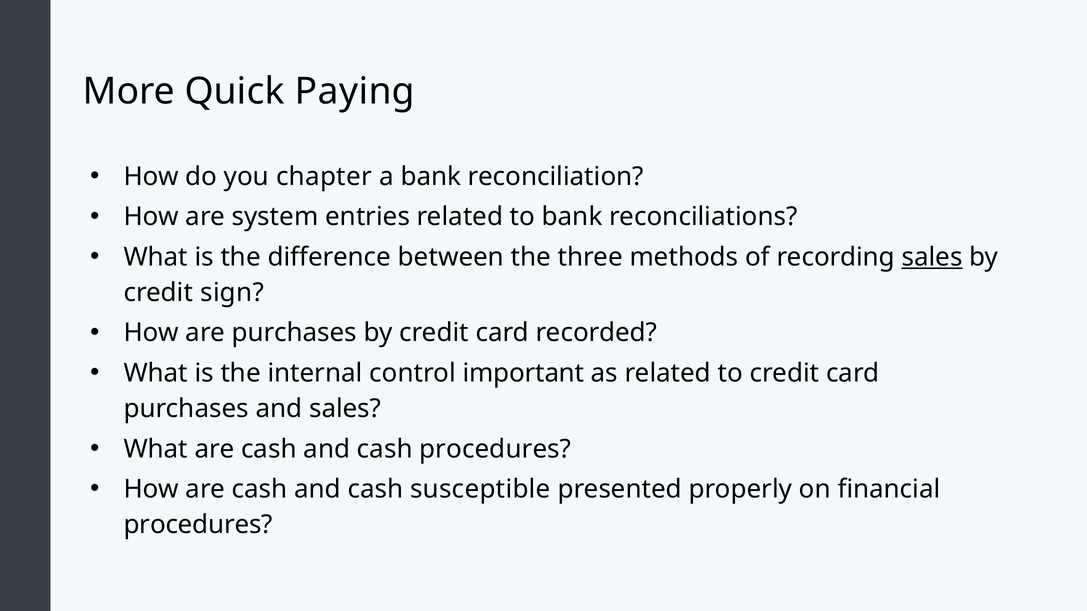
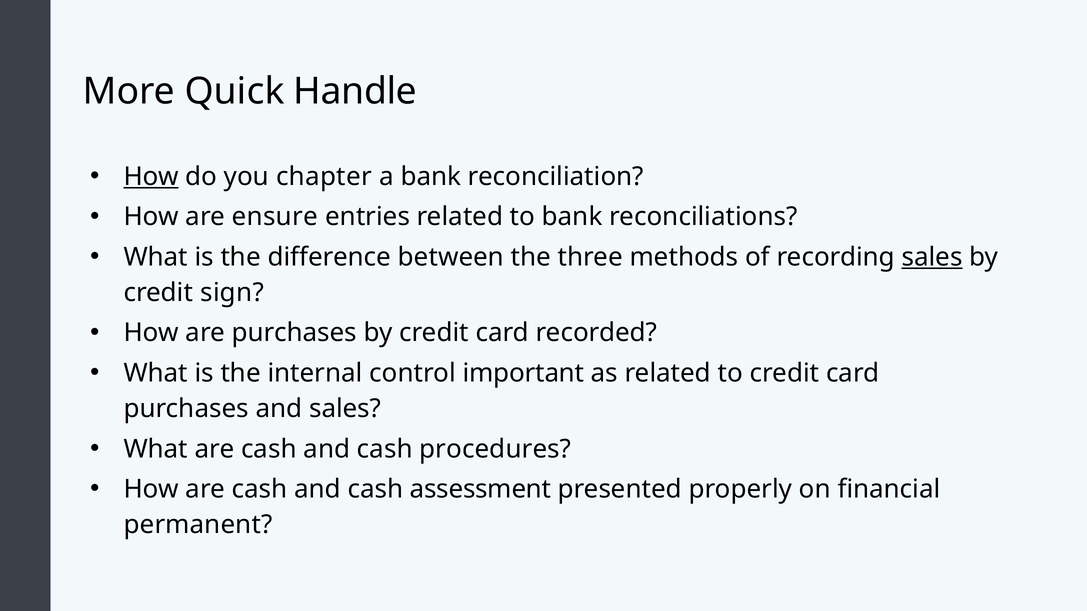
Paying: Paying -> Handle
How at (151, 177) underline: none -> present
system: system -> ensure
susceptible: susceptible -> assessment
procedures at (198, 525): procedures -> permanent
